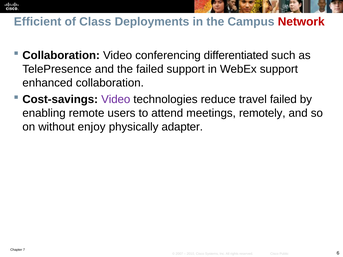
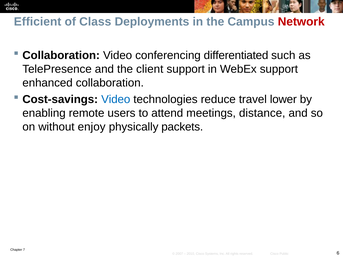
the failed: failed -> client
Video at (116, 99) colour: purple -> blue
travel failed: failed -> lower
remotely: remotely -> distance
adapter: adapter -> packets
